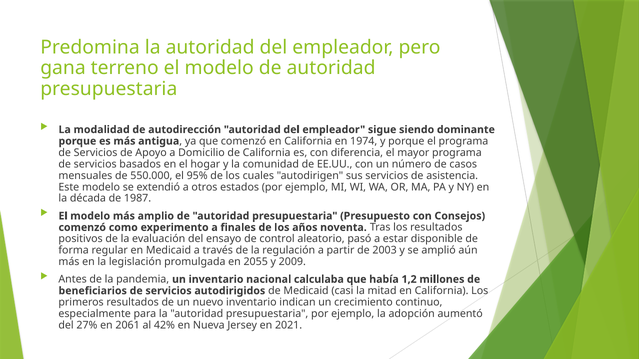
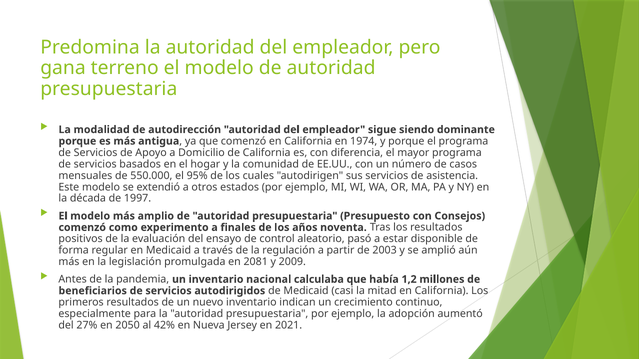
1987: 1987 -> 1997
2055: 2055 -> 2081
2061: 2061 -> 2050
